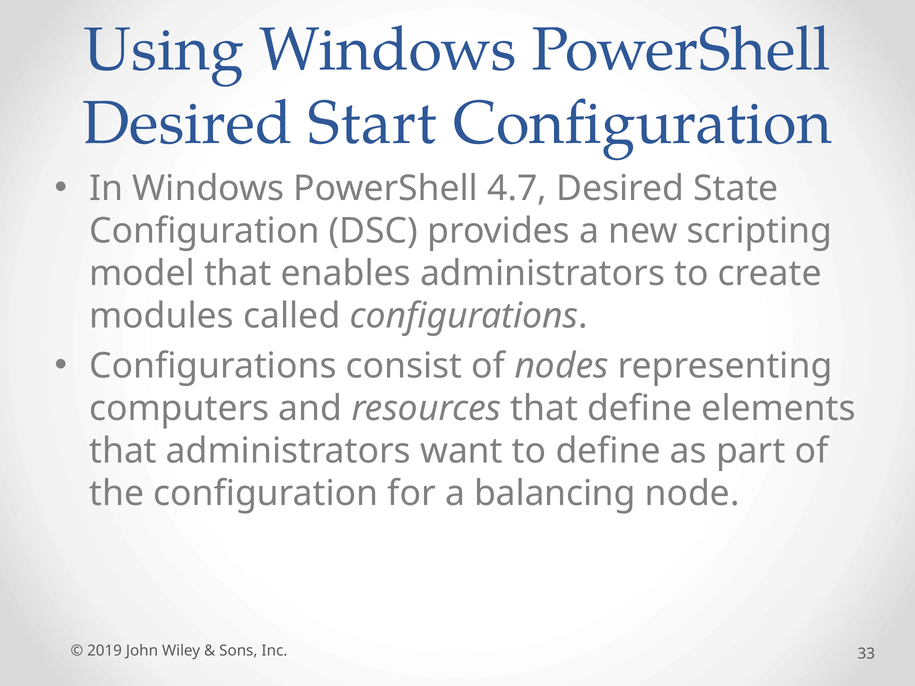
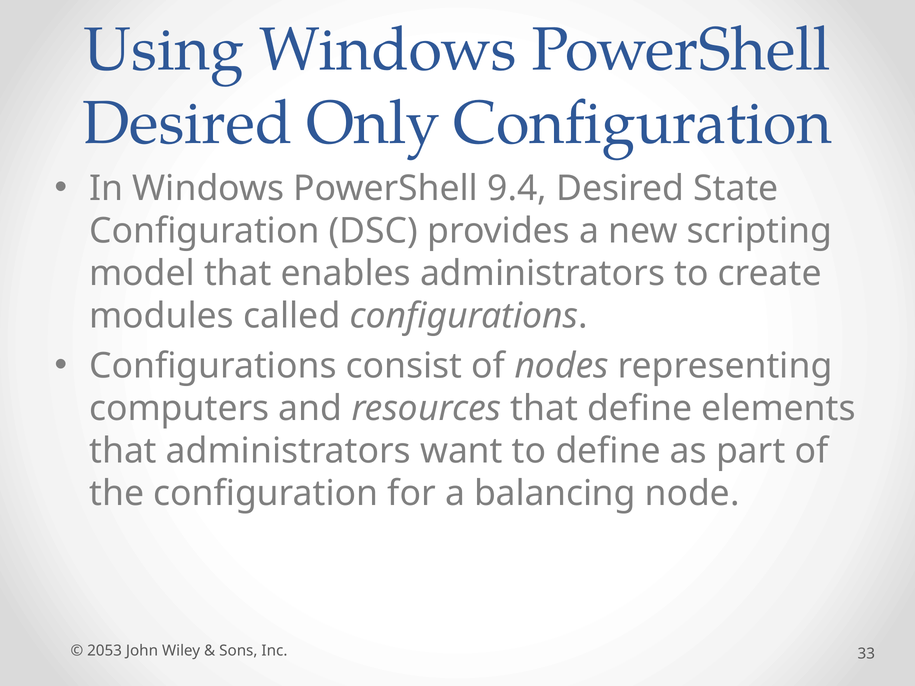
Start: Start -> Only
4.7: 4.7 -> 9.4
2019: 2019 -> 2053
